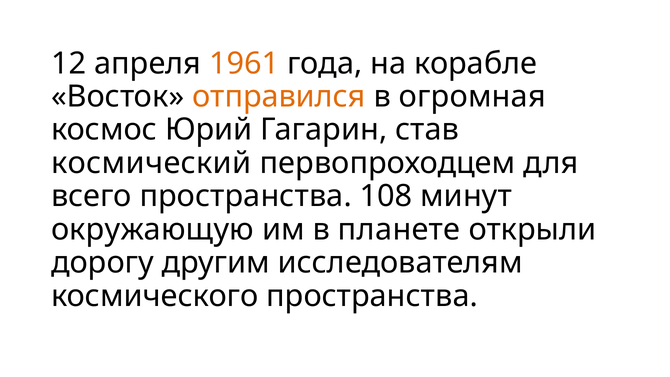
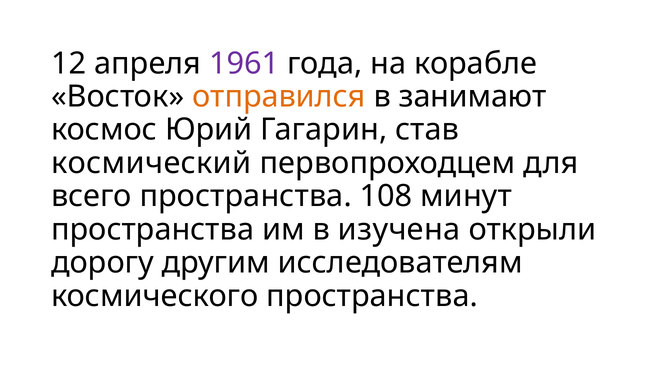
1961 colour: orange -> purple
огромная: огромная -> занимают
окружающую at (152, 229): окружающую -> пространства
планете: планете -> изучена
